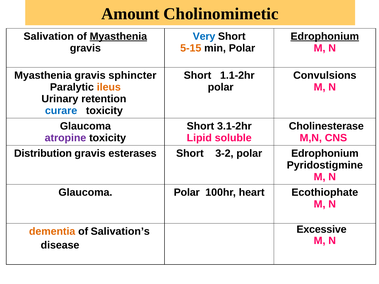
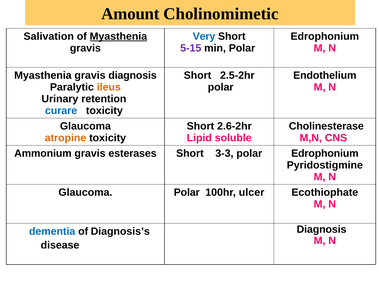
Edrophonium at (325, 36) underline: present -> none
5-15 colour: orange -> purple
gravis sphincter: sphincter -> diagnosis
1.1-2hr: 1.1-2hr -> 2.5-2hr
Convulsions: Convulsions -> Endothelium
3.1-2hr: 3.1-2hr -> 2.6-2hr
atropine colour: purple -> orange
Distribution: Distribution -> Ammonium
3-2: 3-2 -> 3-3
heart: heart -> ulcer
Excessive at (322, 230): Excessive -> Diagnosis
dementia colour: orange -> blue
Salivation’s: Salivation’s -> Diagnosis’s
